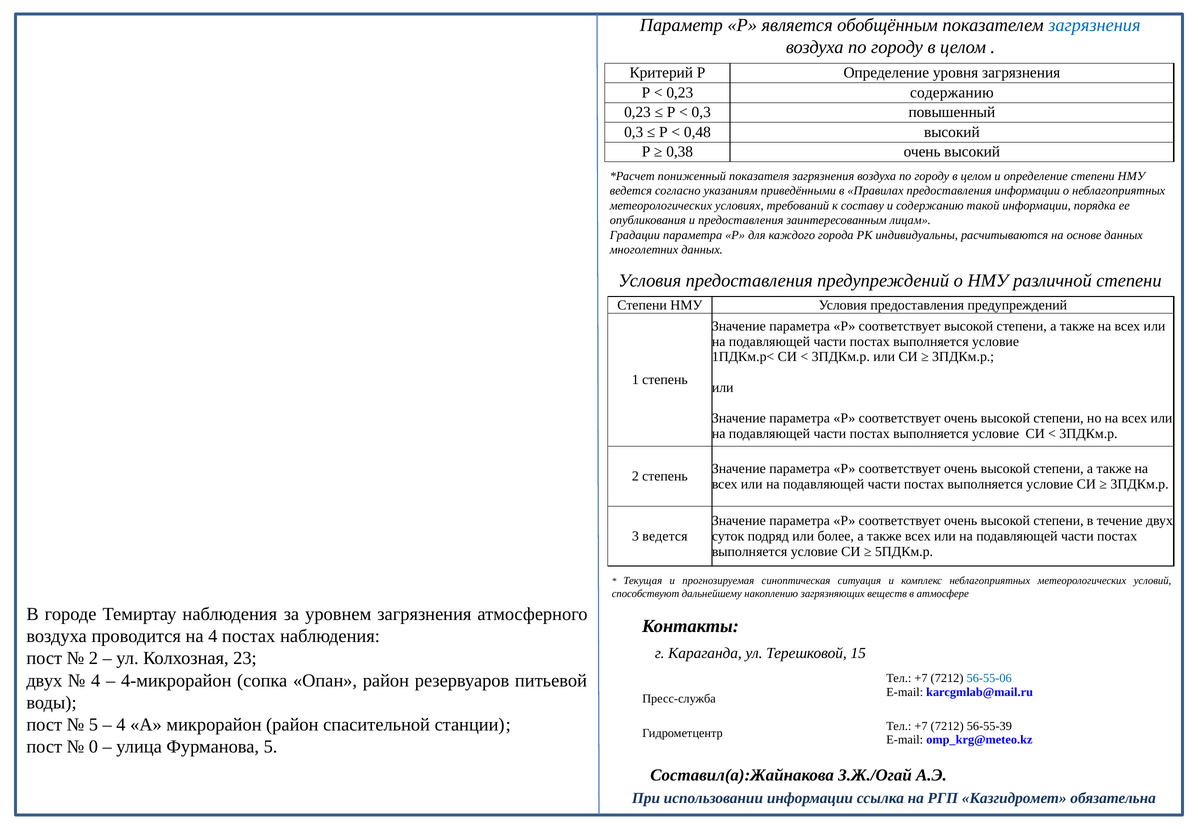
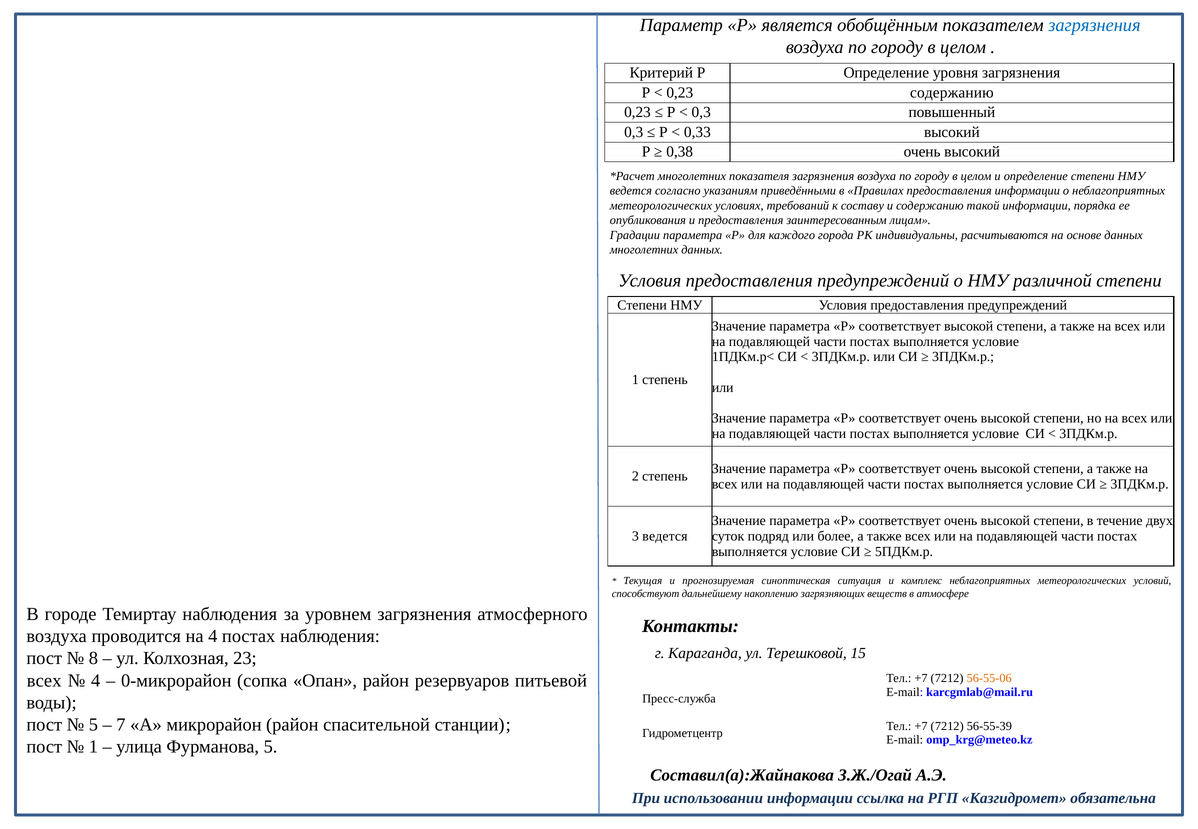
0,48: 0,48 -> 0,33
пониженный at (692, 176): пониженный -> многолетних
2 at (93, 659): 2 -> 8
двух at (44, 681): двух -> всех
4-микрорайон: 4-микрорайон -> 0-микрорайон
56-55-06 colour: blue -> orange
4 at (121, 725): 4 -> 7
0 at (93, 747): 0 -> 1
